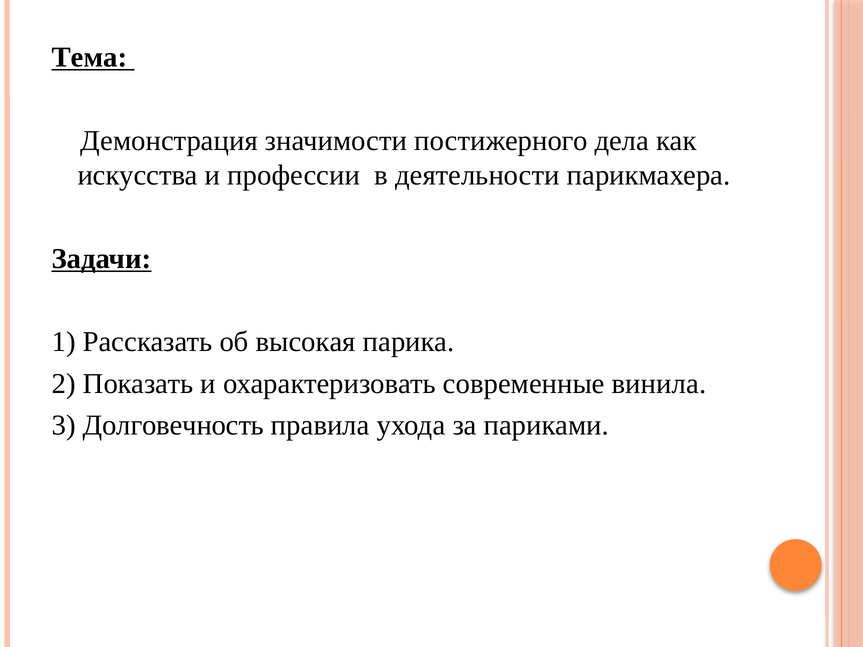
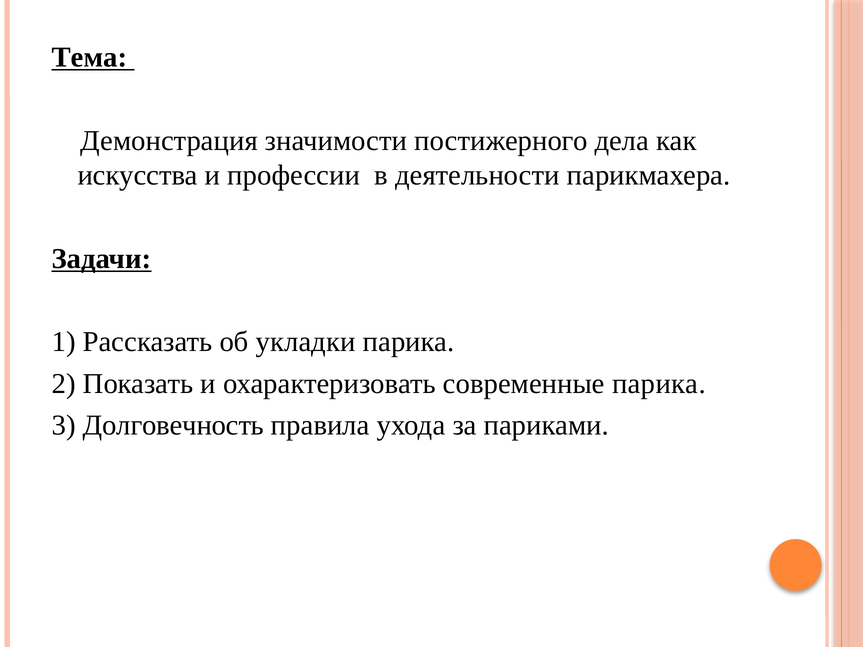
высокая: высокая -> укладки
современные винила: винила -> парика
